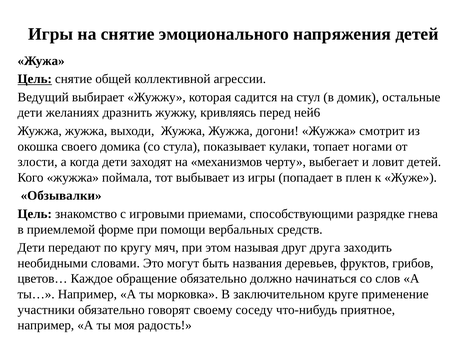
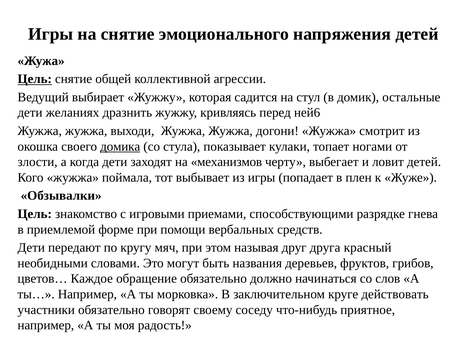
домика underline: none -> present
заходить: заходить -> красный
применение: применение -> действовать
